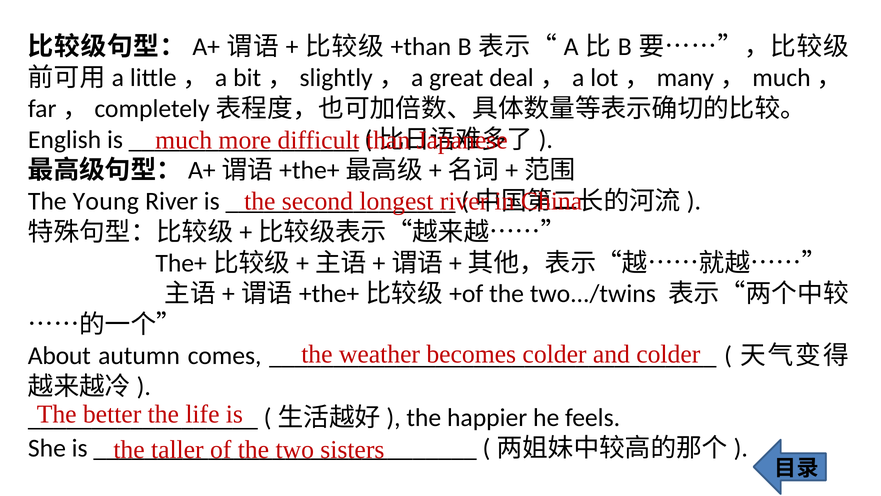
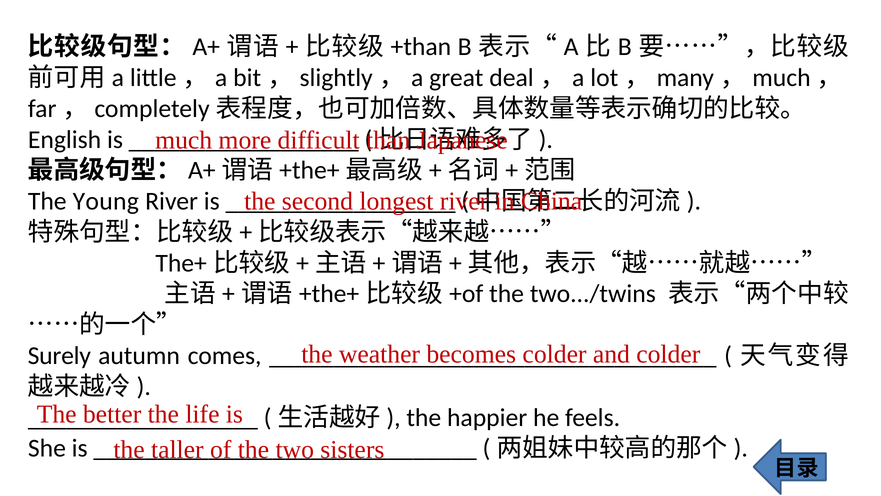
About: About -> Surely
